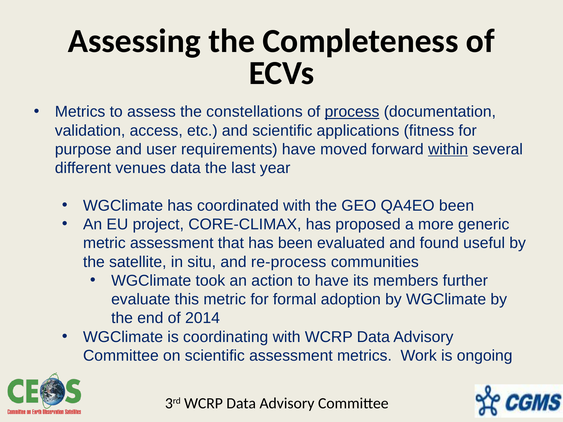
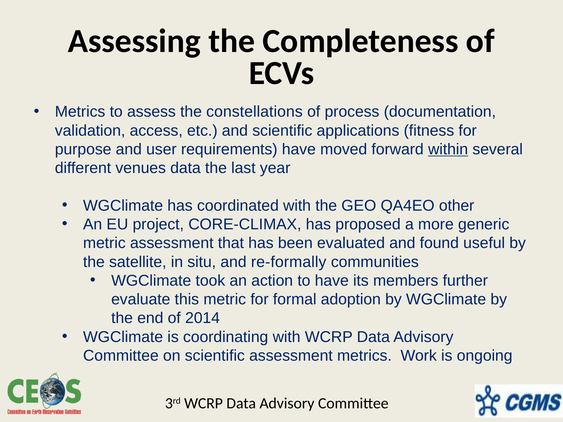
process underline: present -> none
QA4EO been: been -> other
re-process: re-process -> re-formally
